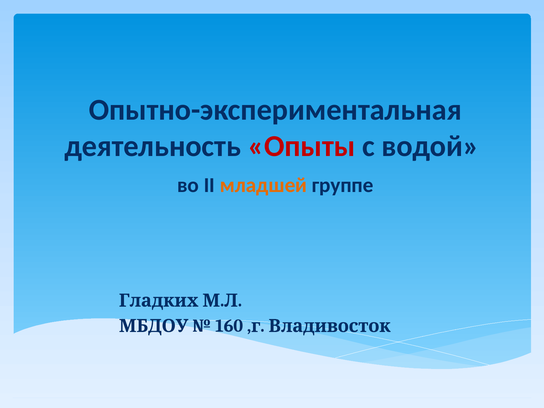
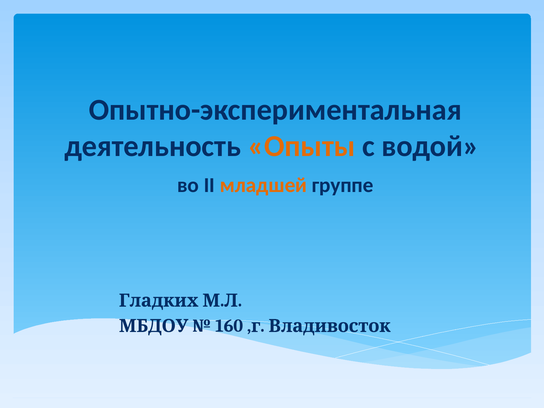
Опыты colour: red -> orange
